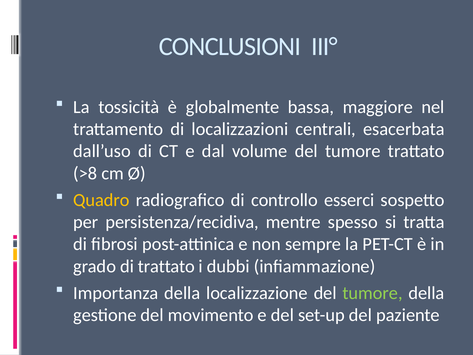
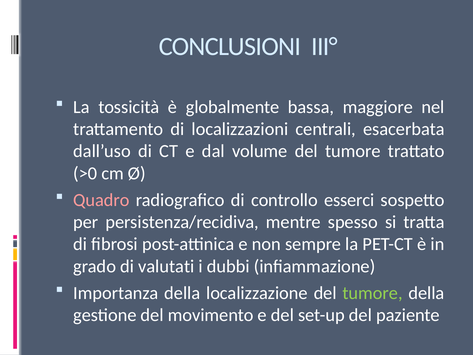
>8: >8 -> >0
Quadro colour: yellow -> pink
di trattato: trattato -> valutati
